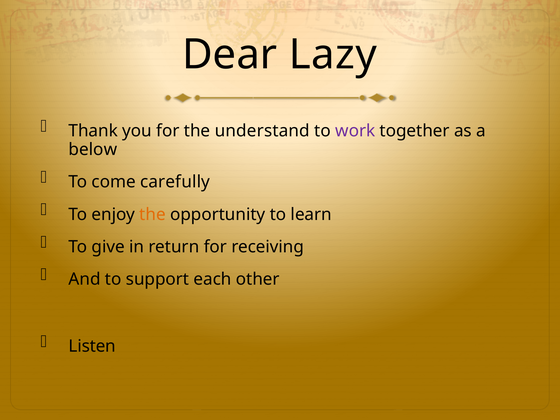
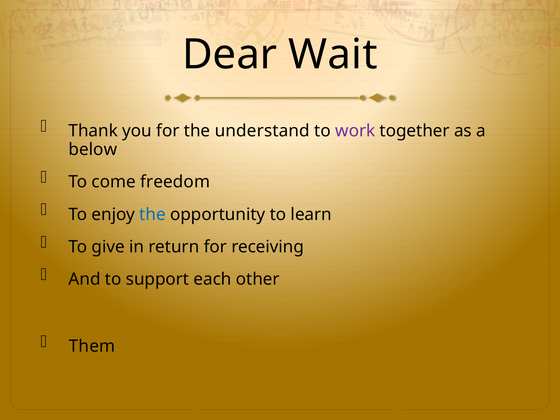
Lazy: Lazy -> Wait
carefully: carefully -> freedom
the at (153, 214) colour: orange -> blue
Listen: Listen -> Them
